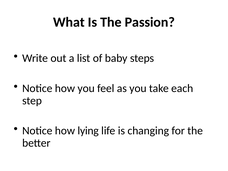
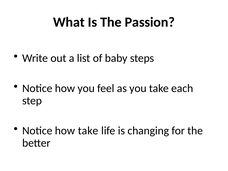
how lying: lying -> take
